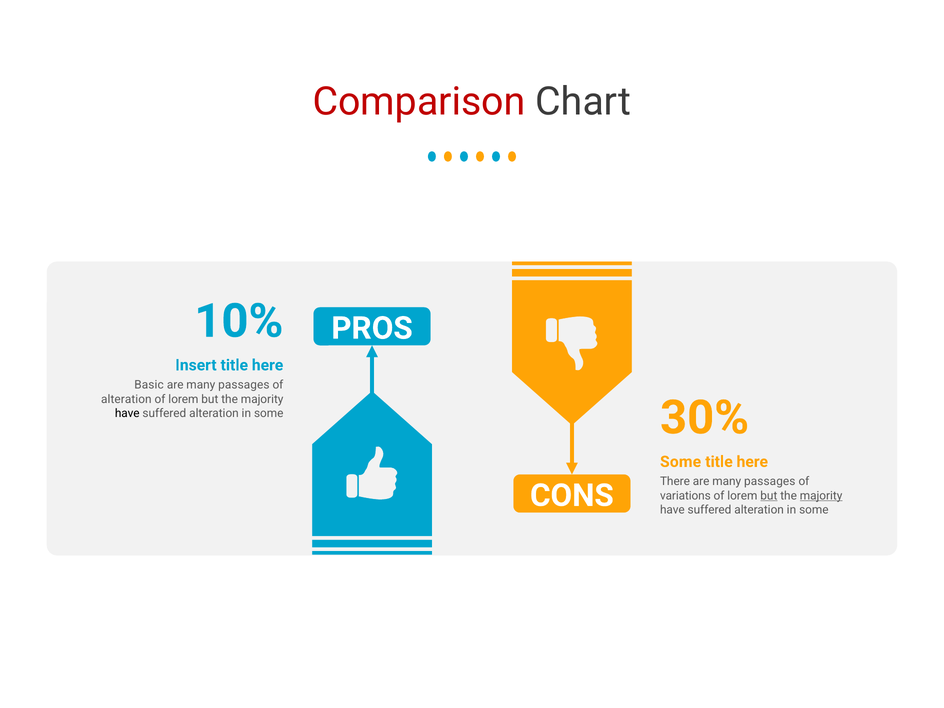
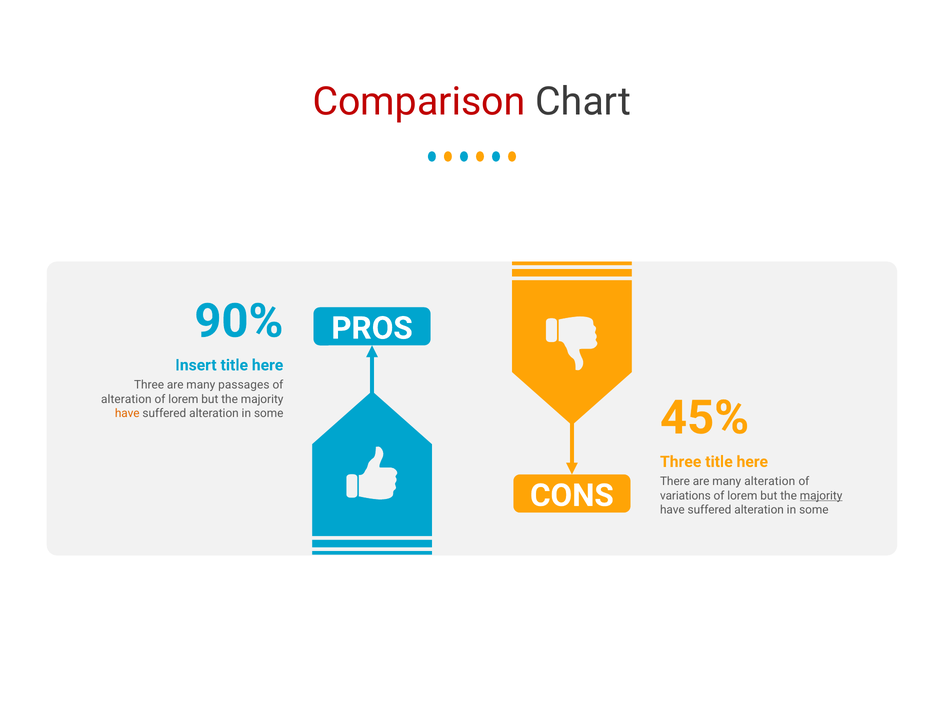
10%: 10% -> 90%
Basic at (149, 385): Basic -> Three
30%: 30% -> 45%
have at (127, 413) colour: black -> orange
Some at (681, 462): Some -> Three
There are many passages: passages -> alteration
but at (769, 496) underline: present -> none
